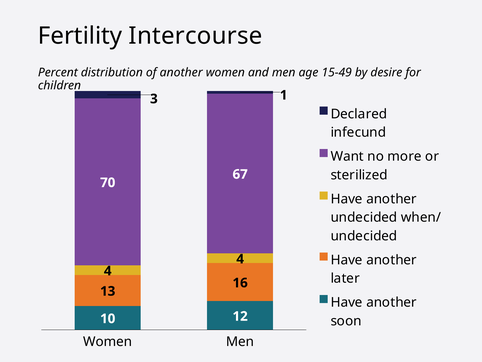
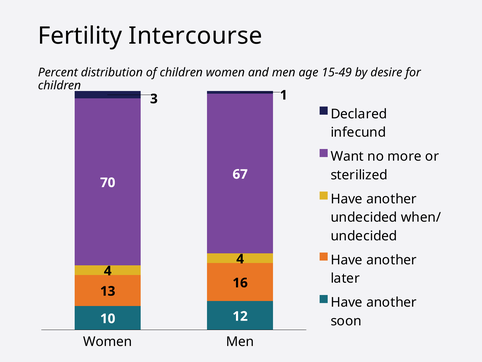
of another: another -> children
